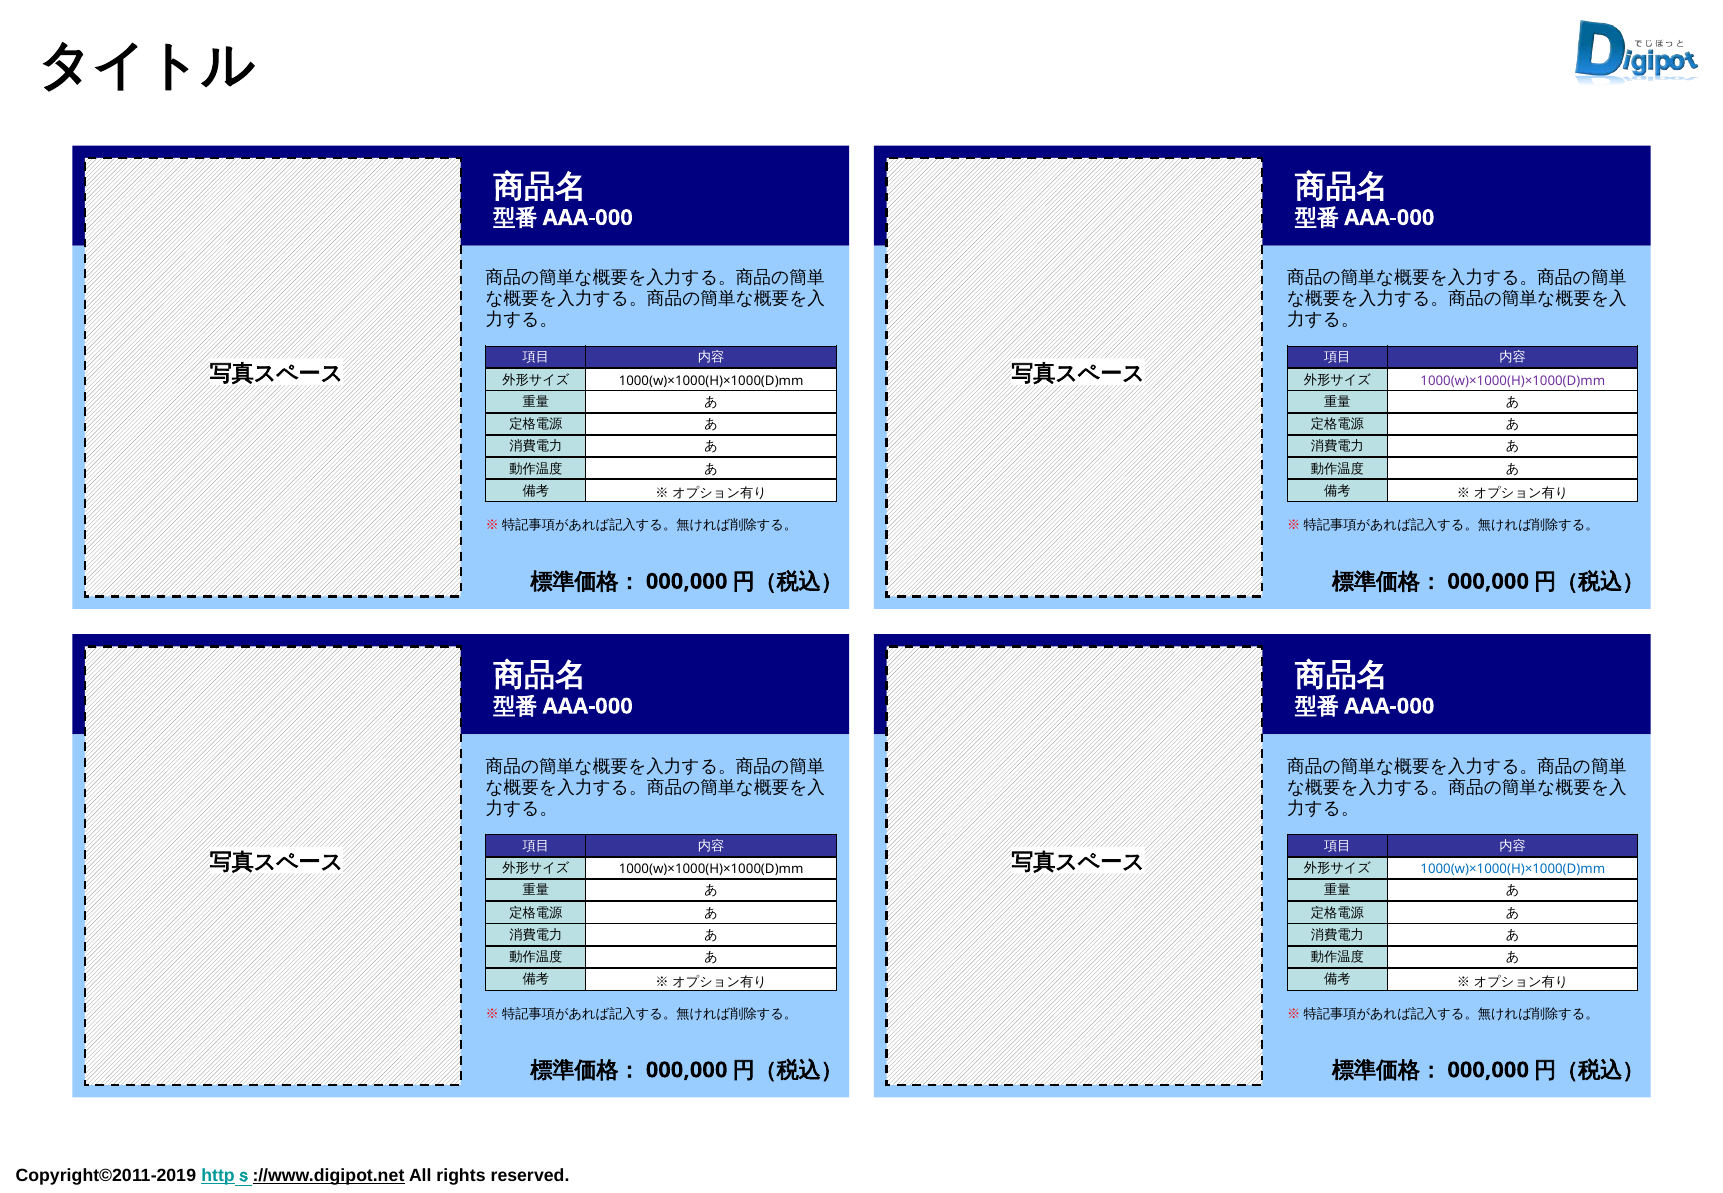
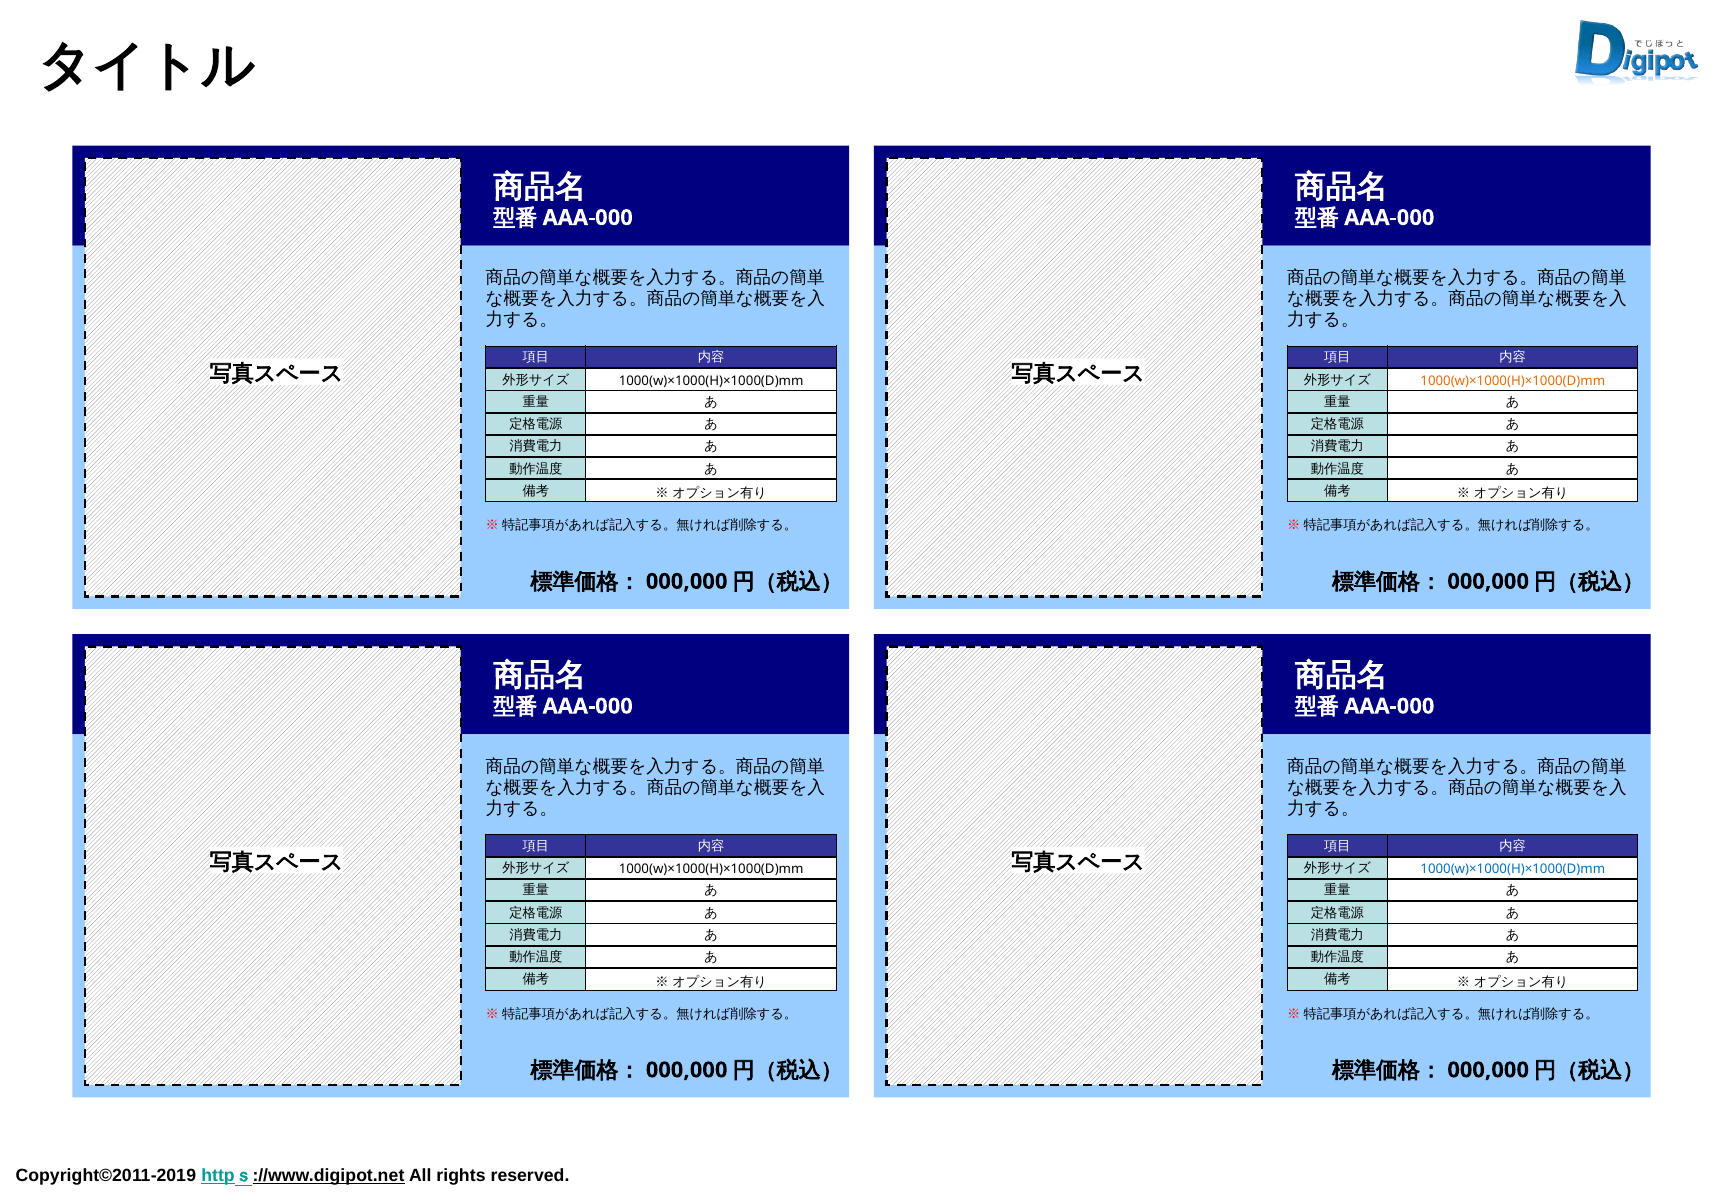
1000(w)×1000(H)×1000(D)mm at (1513, 381) colour: purple -> orange
